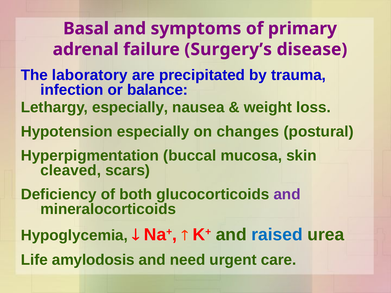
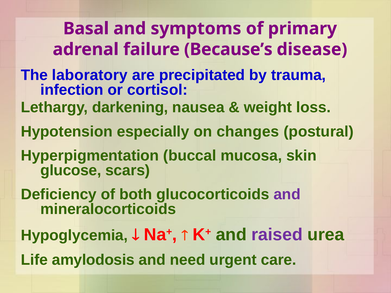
Surgery’s: Surgery’s -> Because’s
balance: balance -> cortisol
Lethargy especially: especially -> darkening
cleaved: cleaved -> glucose
raised colour: blue -> purple
